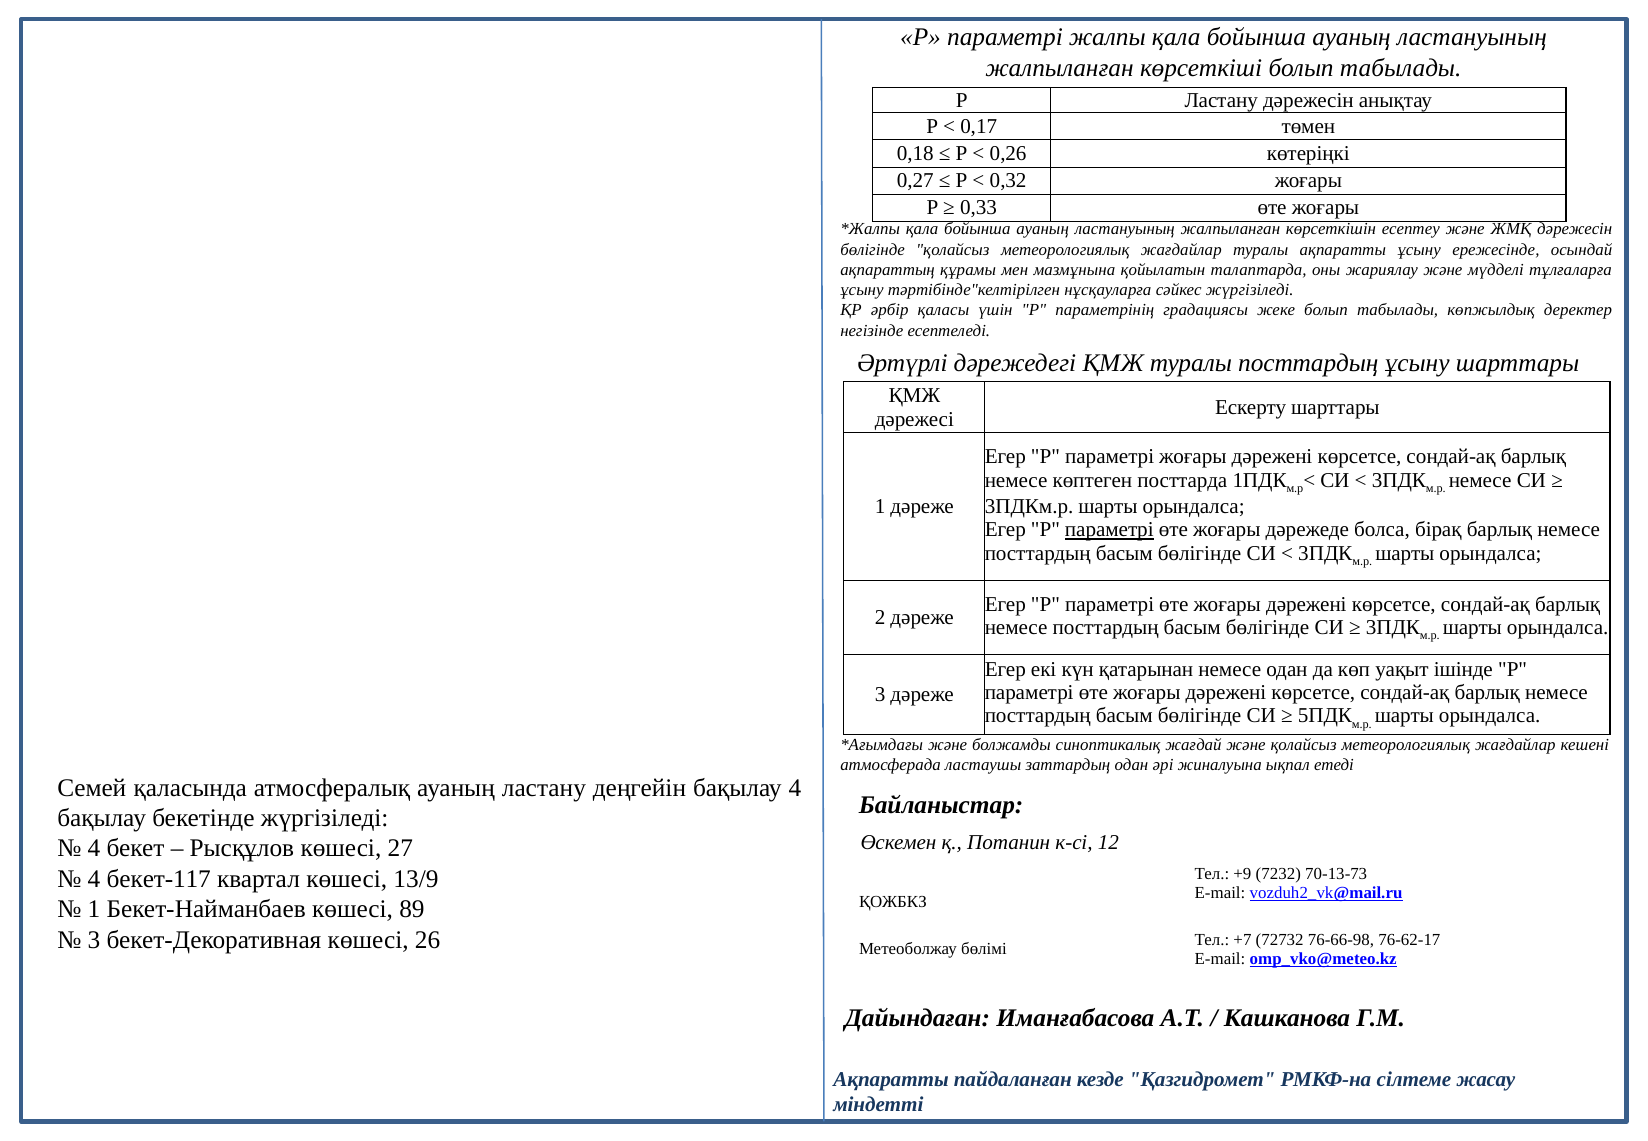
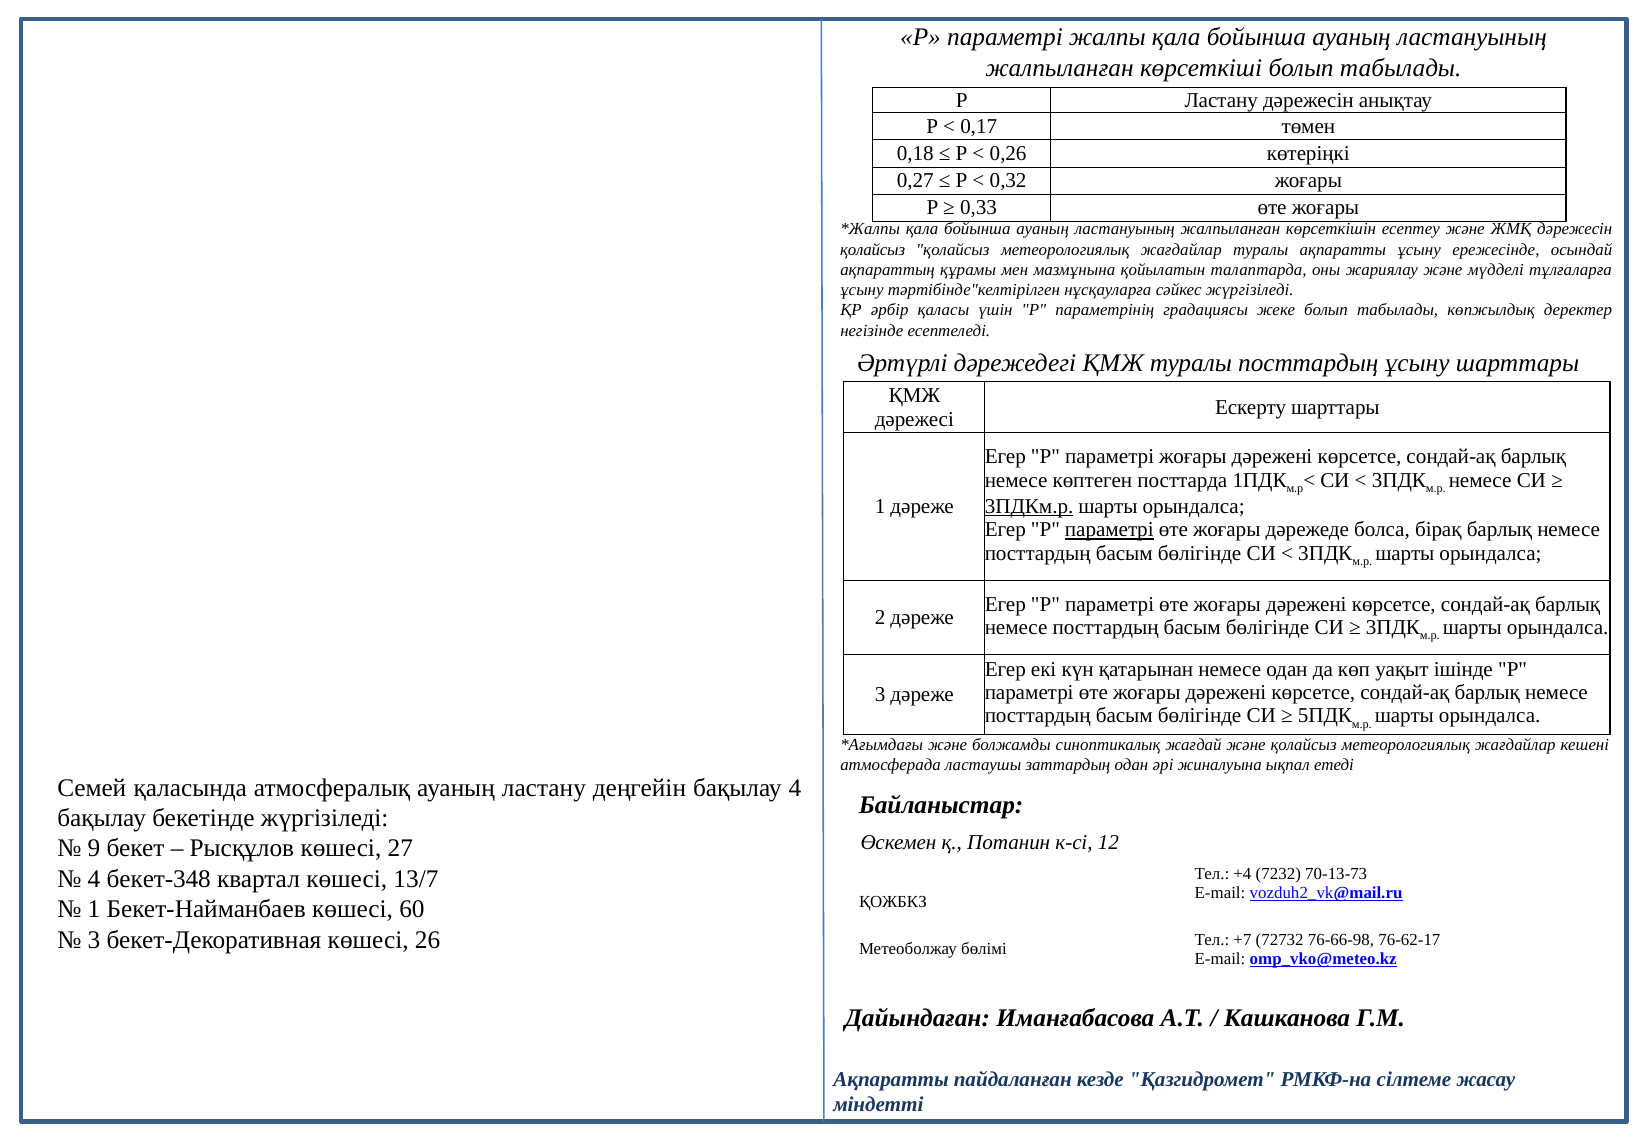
бөлігінде at (873, 250): бөлігінде -> қолайсыз
3ПДКм.р underline: none -> present
4 at (94, 848): 4 -> 9
+9: +9 -> +4
бекет-117: бекет-117 -> бекет-348
13/9: 13/9 -> 13/7
89: 89 -> 60
